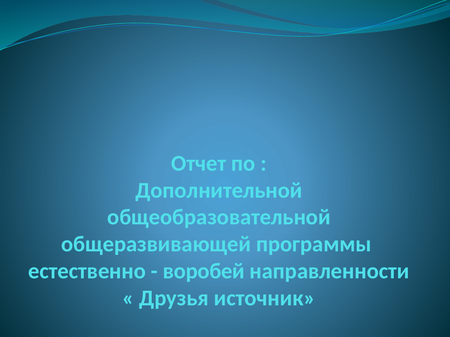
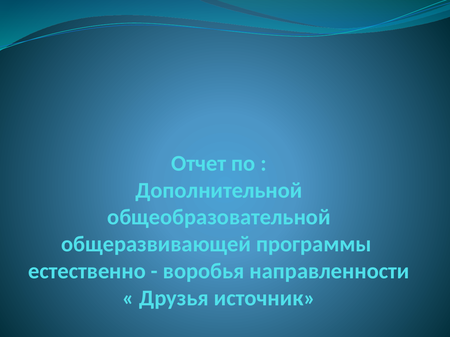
воробей: воробей -> воробья
